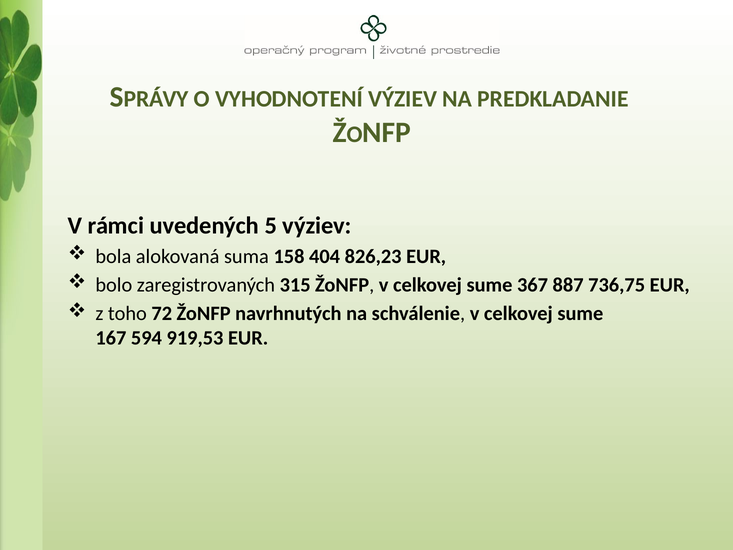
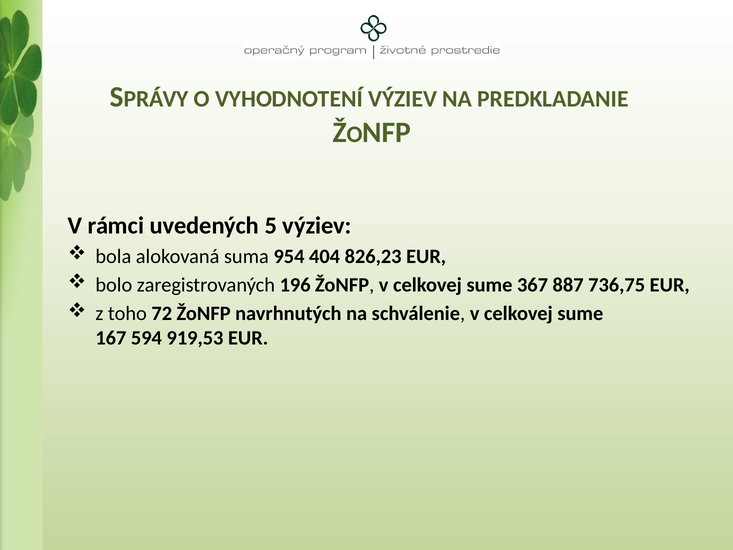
158: 158 -> 954
315: 315 -> 196
